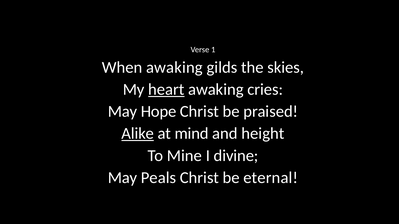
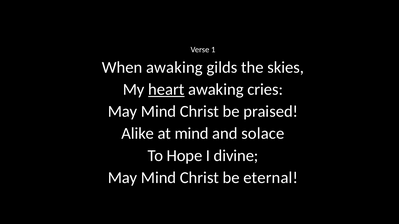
Hope at (159, 112): Hope -> Mind
Alike underline: present -> none
height: height -> solace
Mine: Mine -> Hope
Peals at (158, 178): Peals -> Mind
